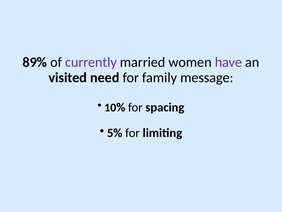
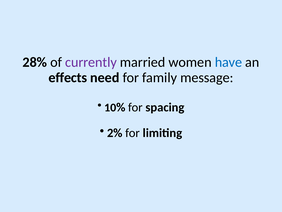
89%: 89% -> 28%
have colour: purple -> blue
visited: visited -> effects
5%: 5% -> 2%
